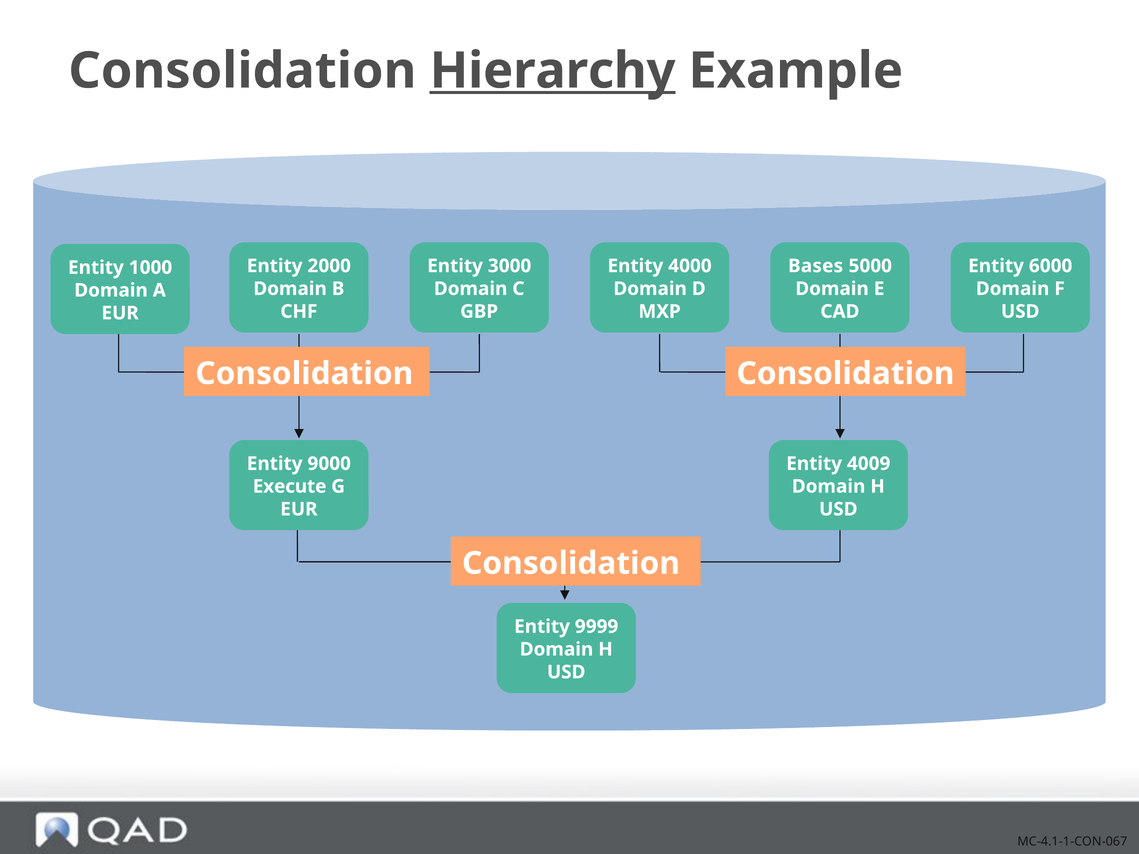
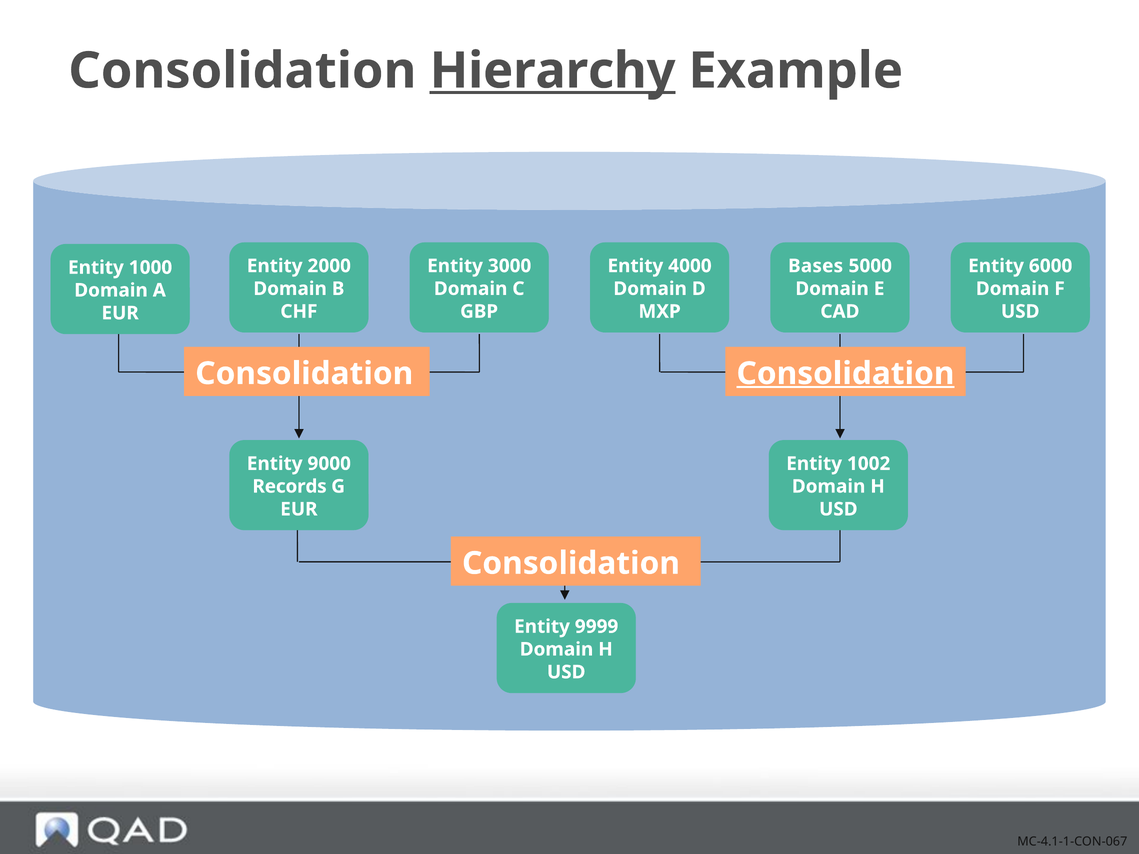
Consolidation at (845, 374) underline: none -> present
4009: 4009 -> 1002
Execute: Execute -> Records
